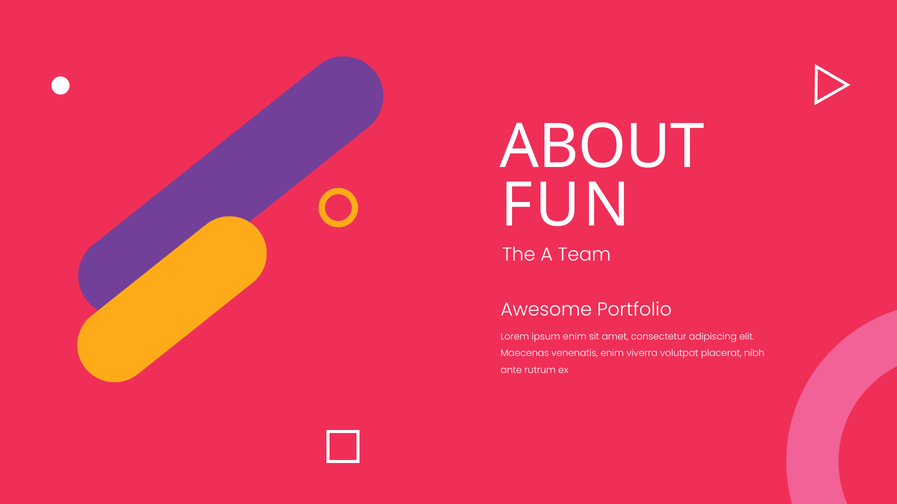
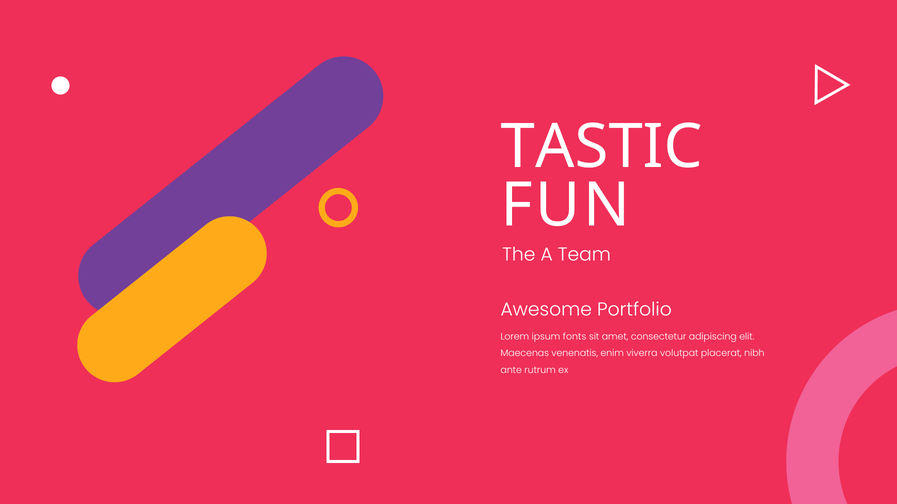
ABOUT: ABOUT -> TASTIC
ipsum enim: enim -> fonts
